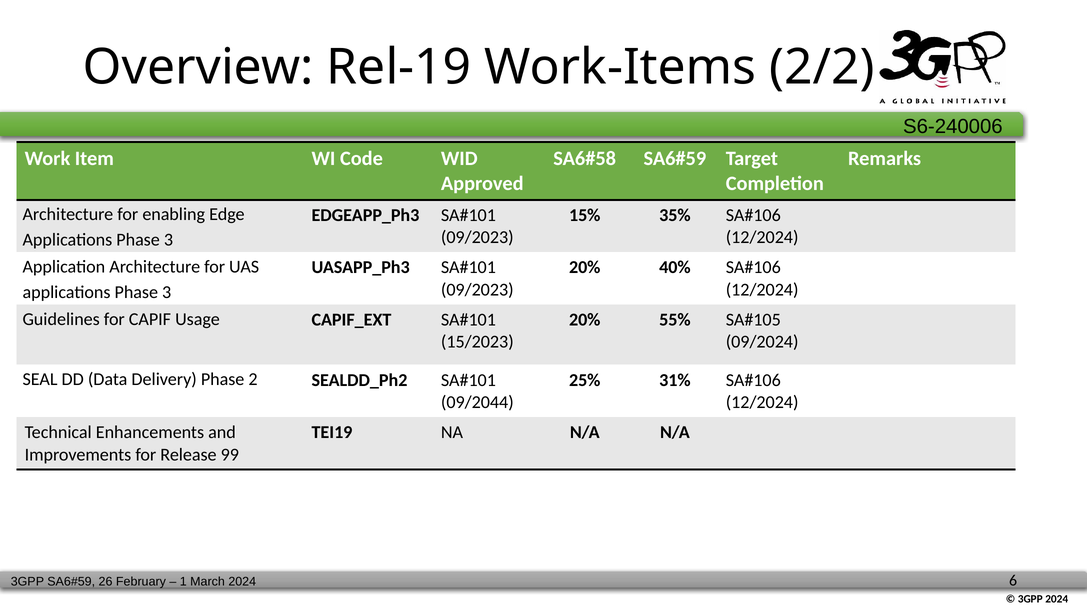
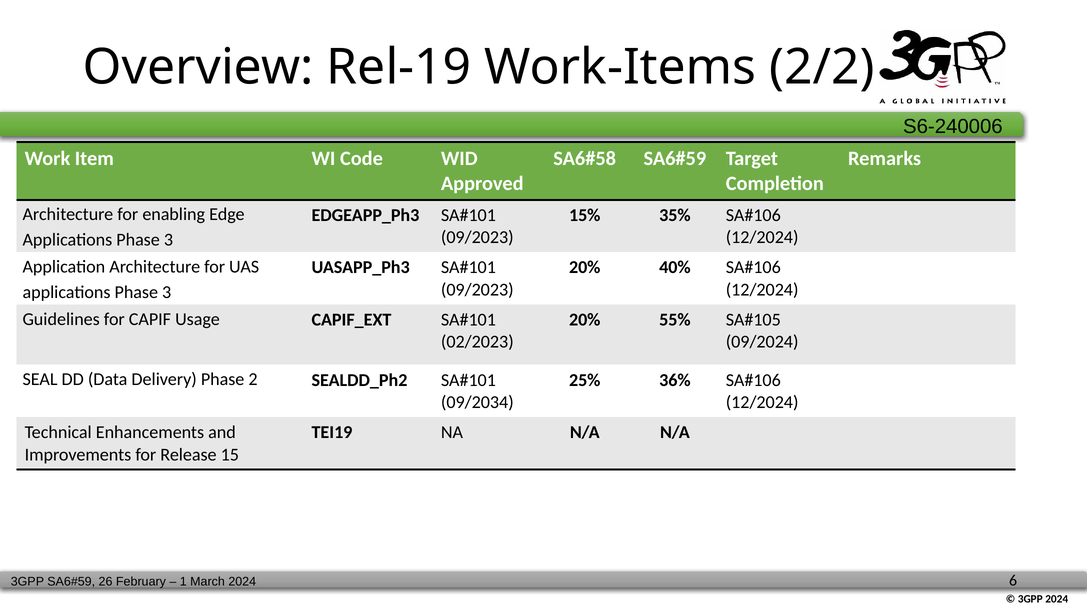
15/2023: 15/2023 -> 02/2023
31%: 31% -> 36%
09/2044: 09/2044 -> 09/2034
99: 99 -> 15
